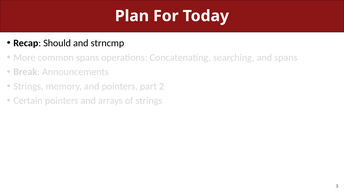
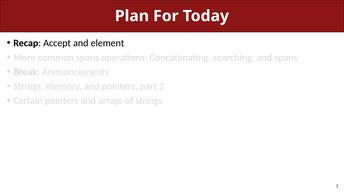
Should: Should -> Accept
strncmp: strncmp -> element
